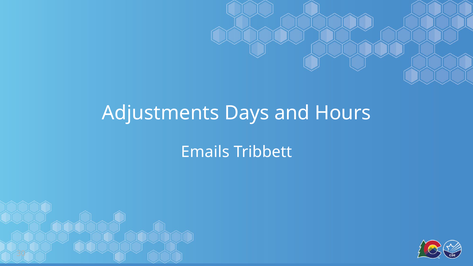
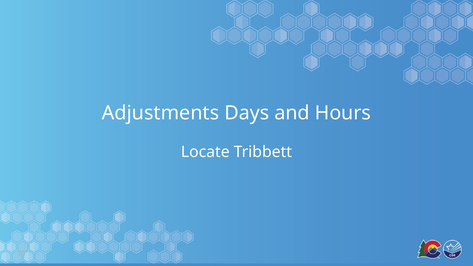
Emails: Emails -> Locate
